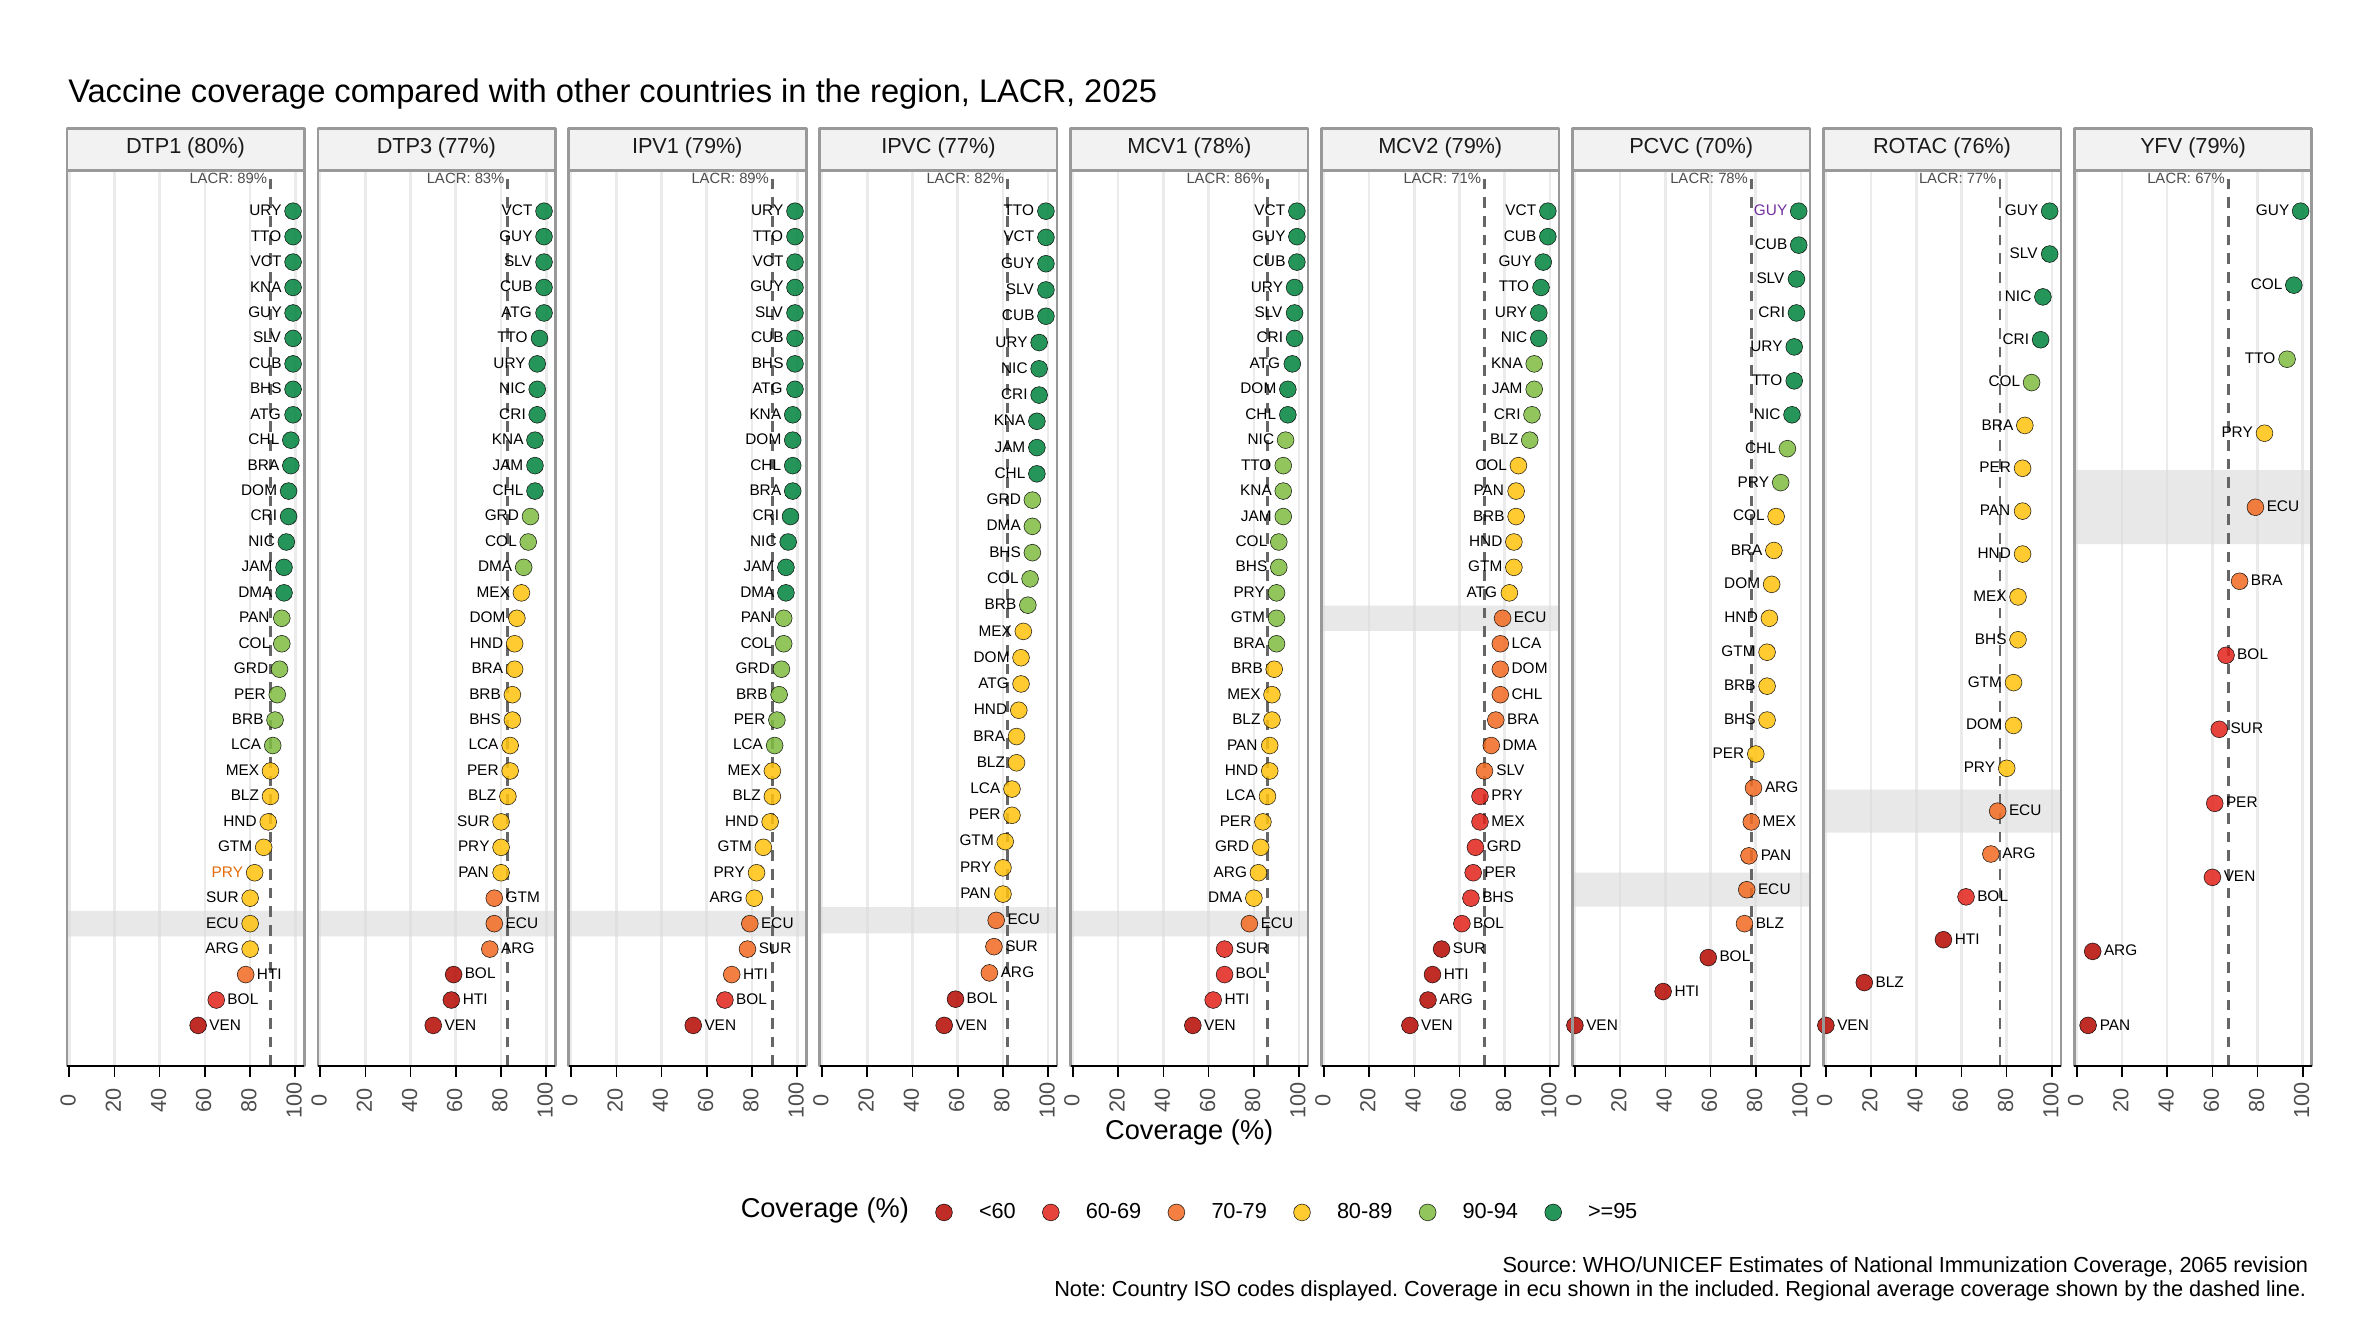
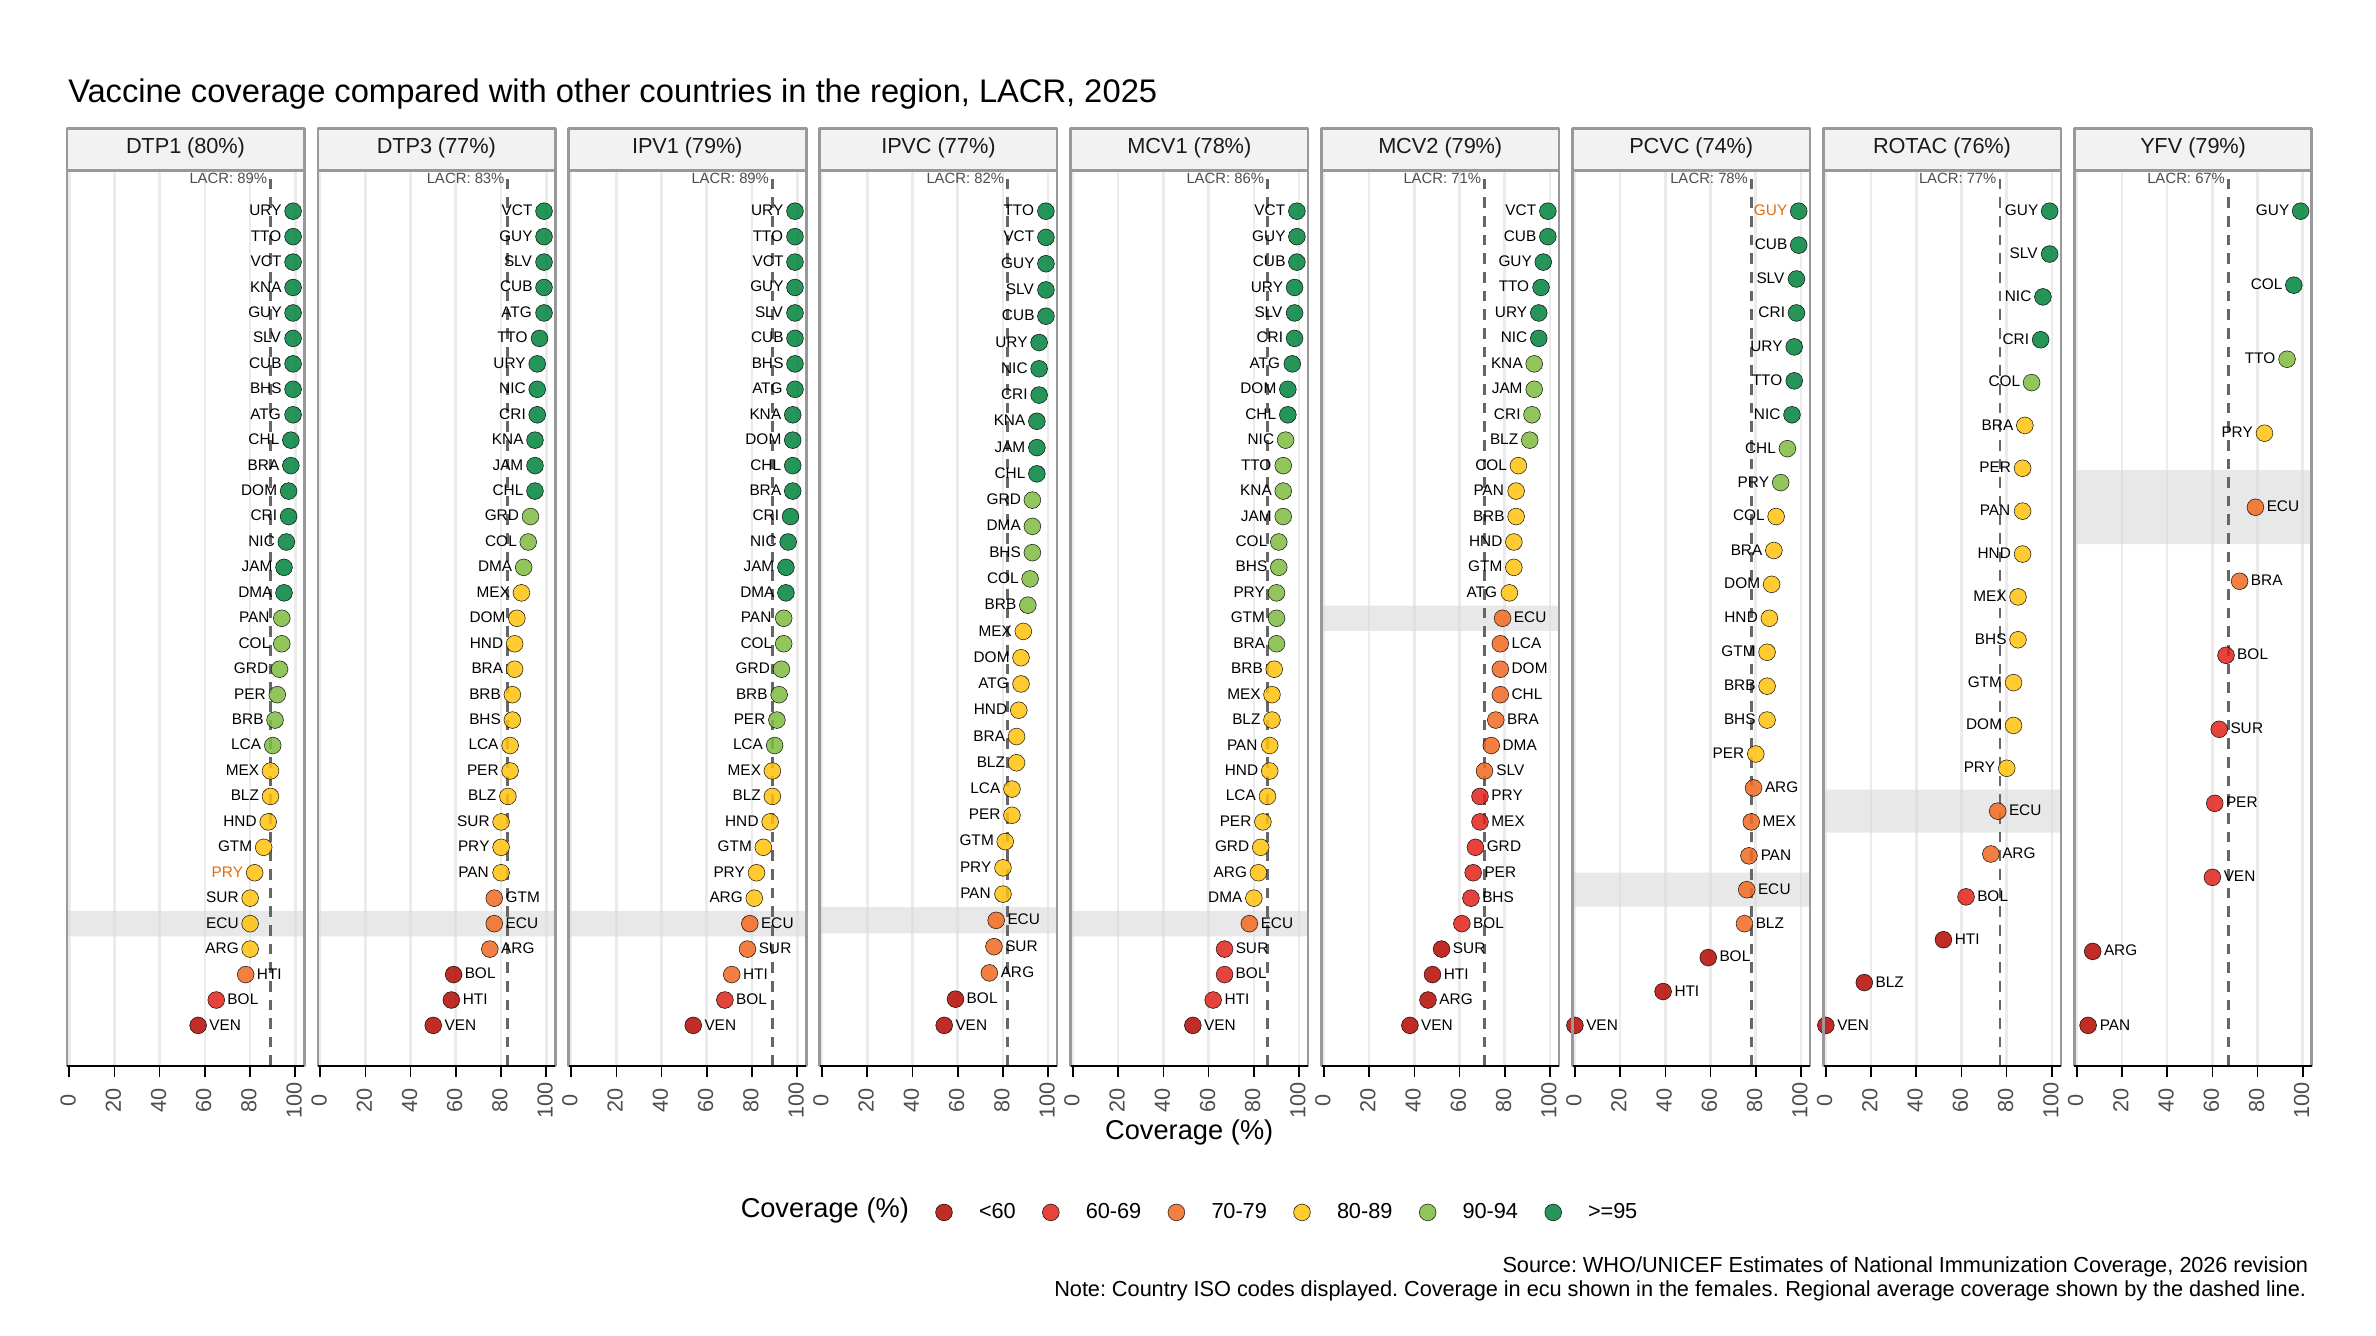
70%: 70% -> 74%
GUY at (1771, 211) colour: purple -> orange
2065: 2065 -> 2026
included: included -> females
